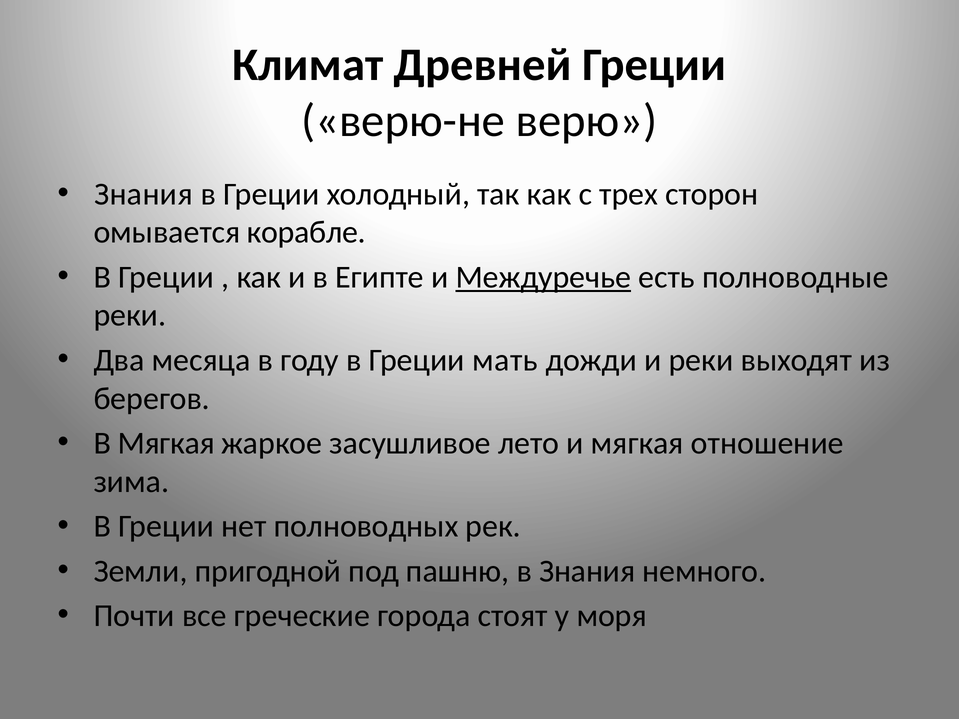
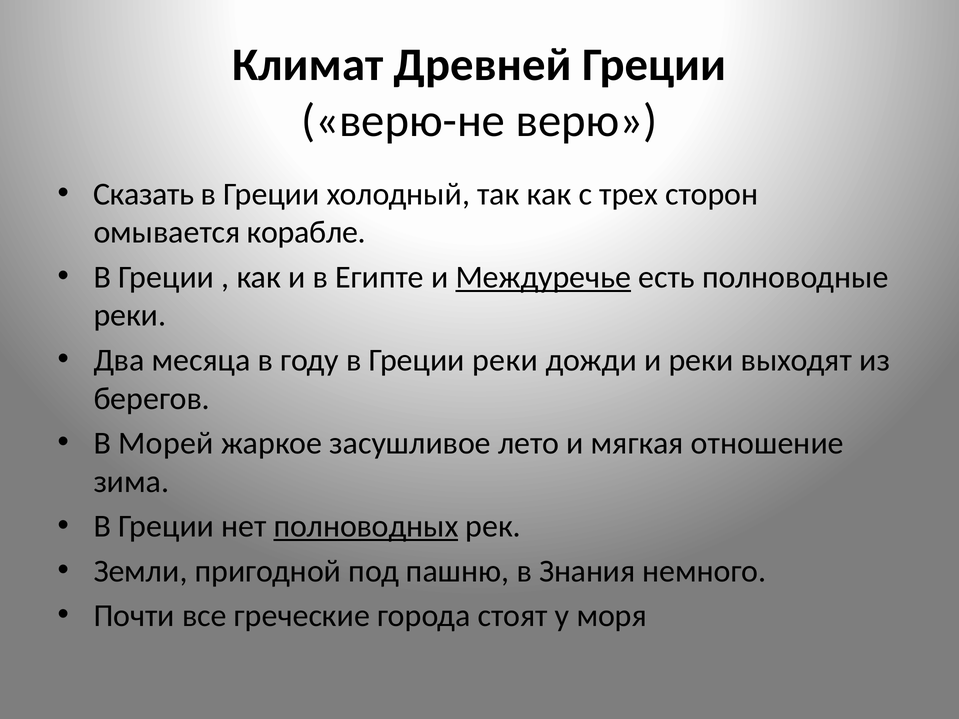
Знания at (143, 194): Знания -> Сказать
Греции мать: мать -> реки
В Мягкая: Мягкая -> Морей
полноводных underline: none -> present
